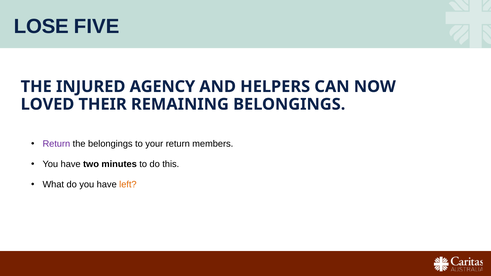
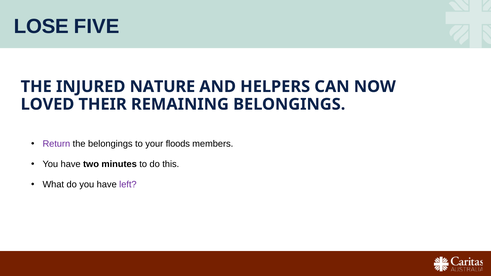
AGENCY: AGENCY -> NATURE
your return: return -> floods
left colour: orange -> purple
